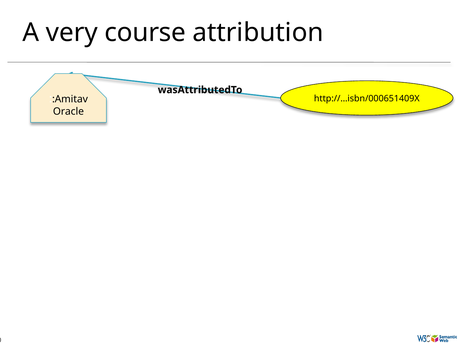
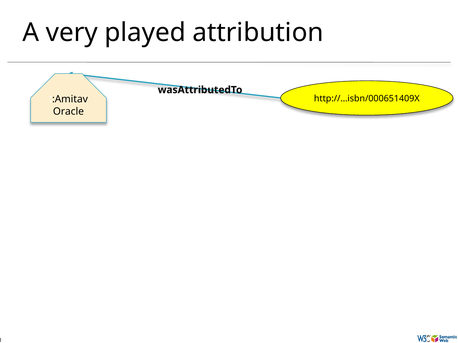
course: course -> played
